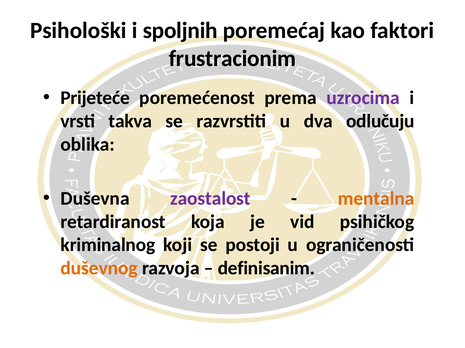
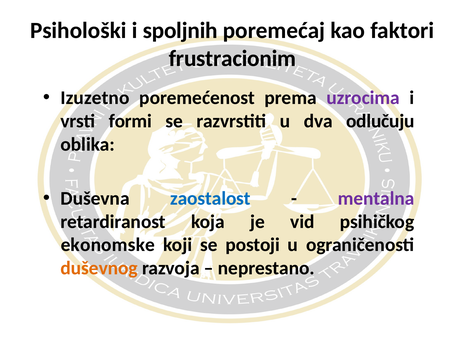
Prijeteće: Prijeteće -> Izuzetno
takva: takva -> formi
zaostalost colour: purple -> blue
mentalna colour: orange -> purple
kriminalnog: kriminalnog -> ekonomske
definisanim: definisanim -> neprestano
